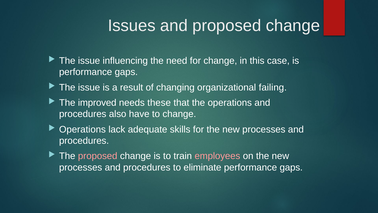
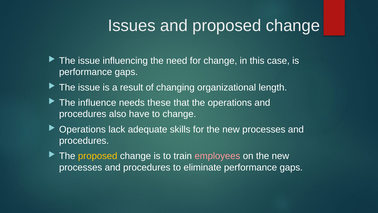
failing: failing -> length
improved: improved -> influence
proposed at (98, 156) colour: pink -> yellow
